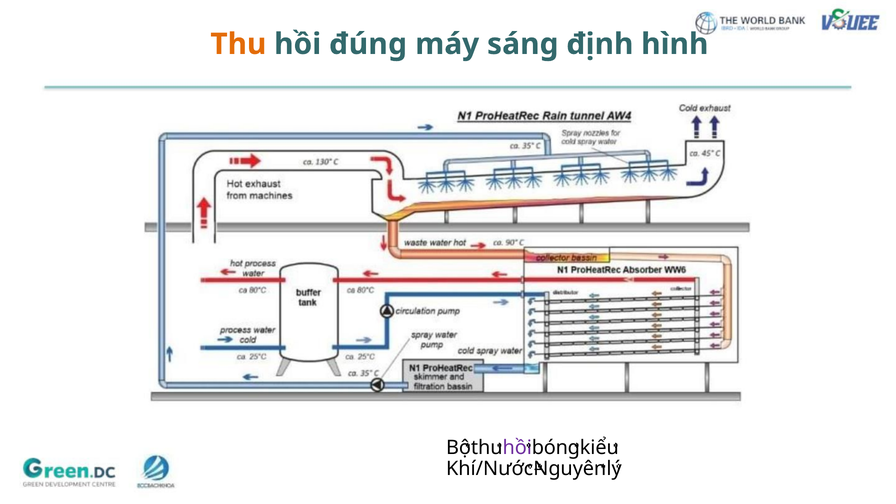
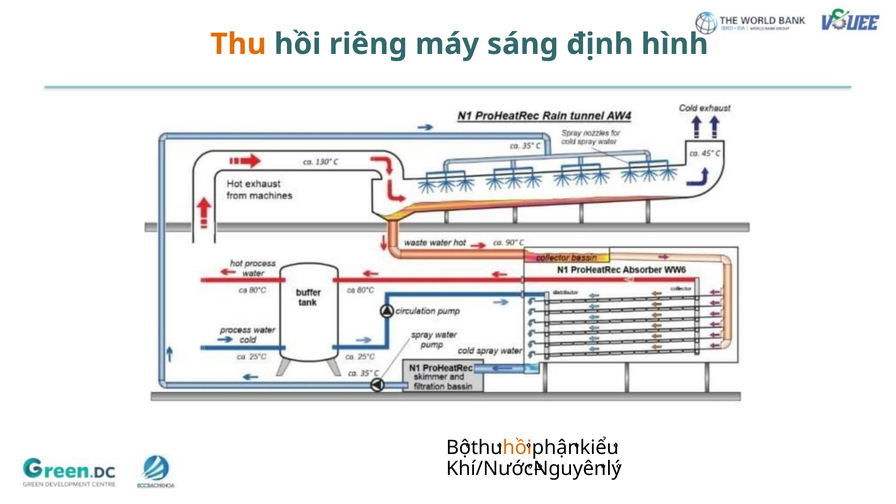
đúng: đúng -> riêng
hồi at (517, 448) colour: purple -> orange
bóng: bóng -> phận
